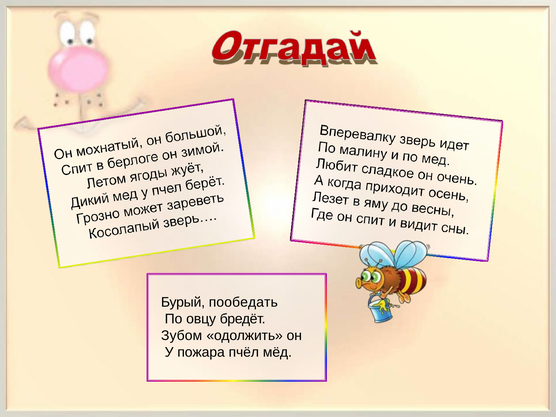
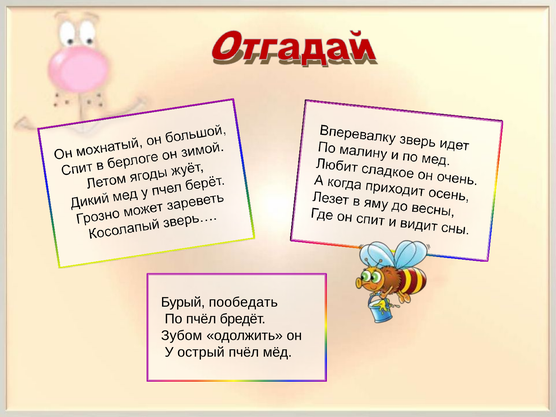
По овцу: овцу -> пчёл
пожара: пожара -> острый
